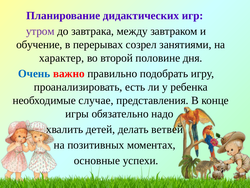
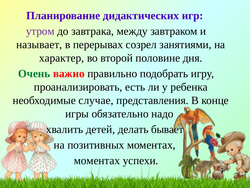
обучение: обучение -> называет
Очень colour: blue -> green
ветвей: ветвей -> бывает
основные at (97, 160): основные -> моментах
